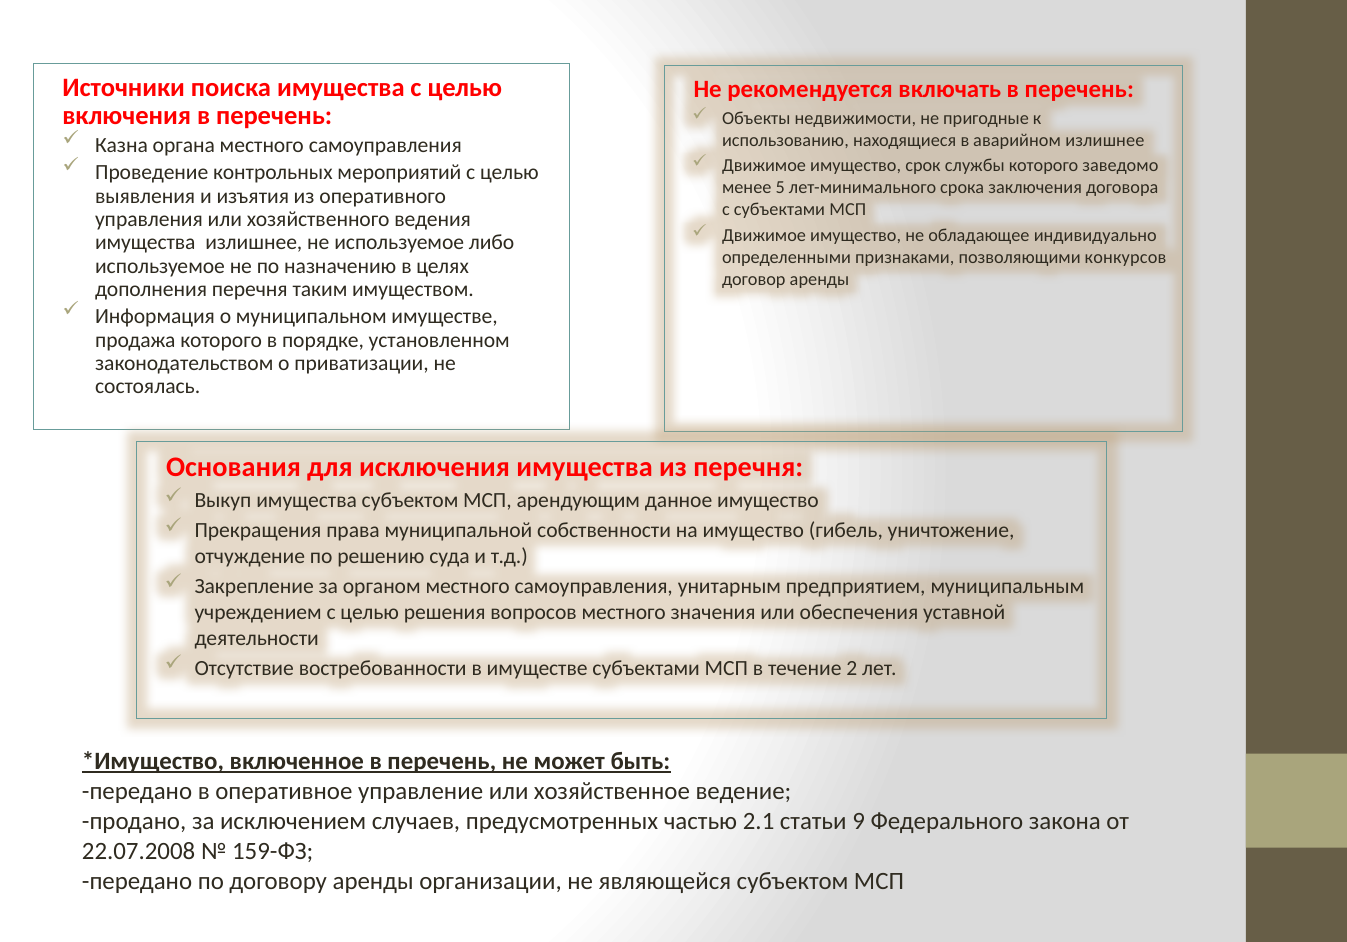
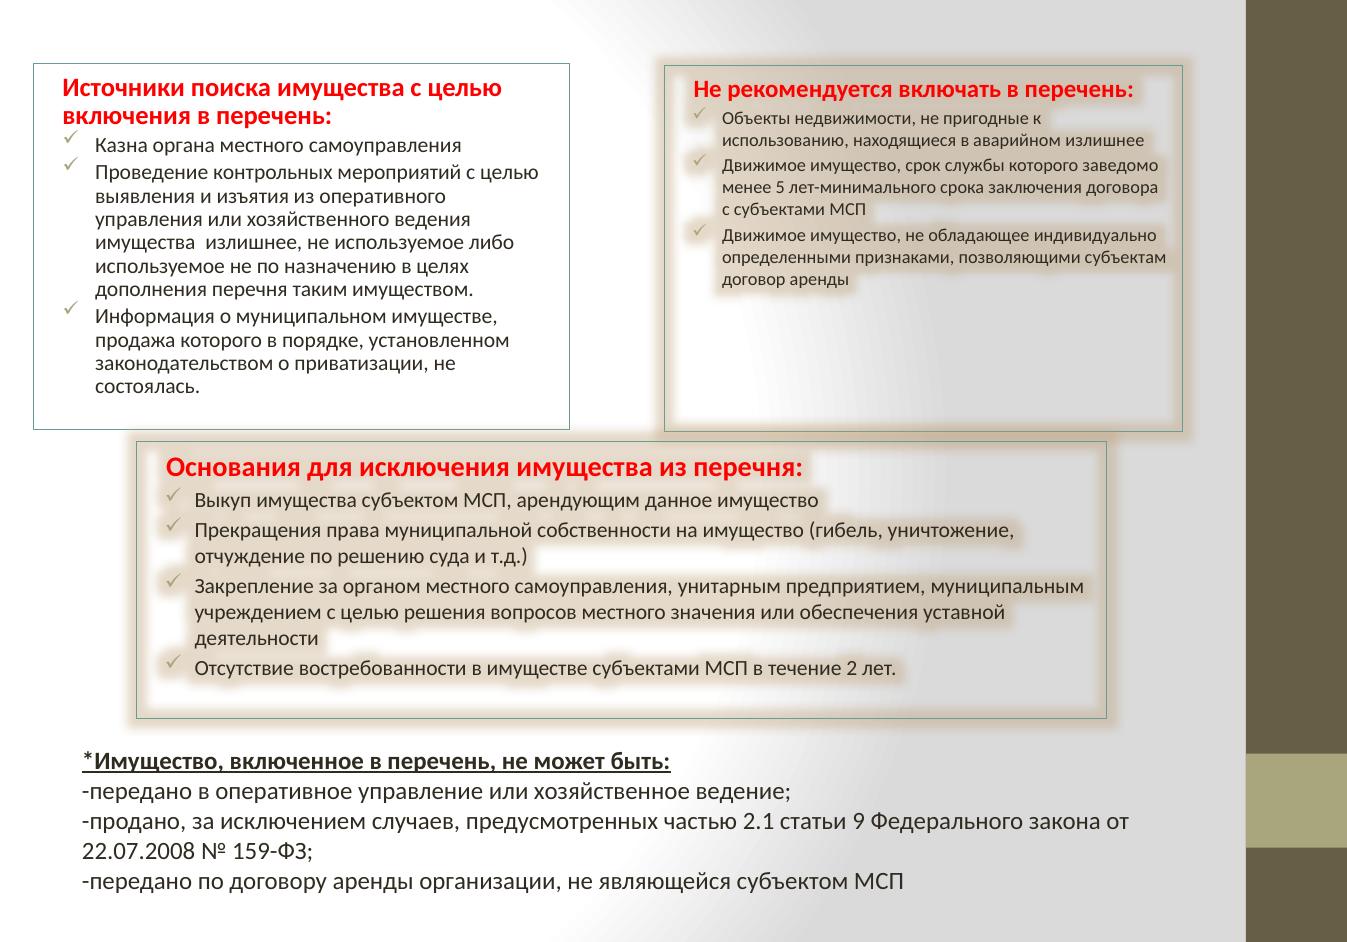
конкурсов: конкурсов -> субъектам
